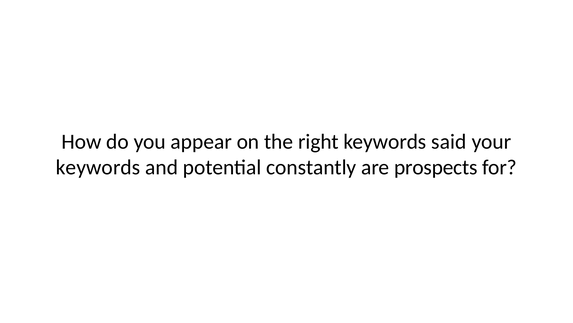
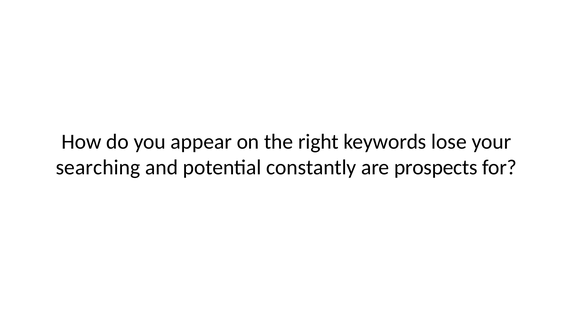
said: said -> lose
keywords at (98, 167): keywords -> searching
